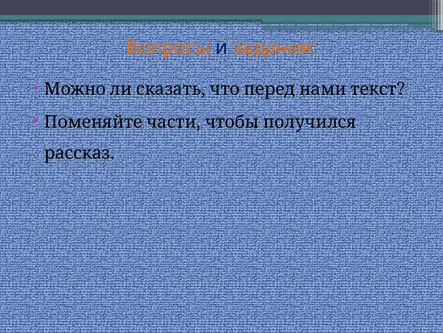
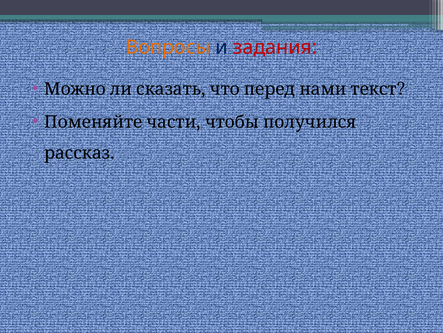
задания colour: orange -> red
